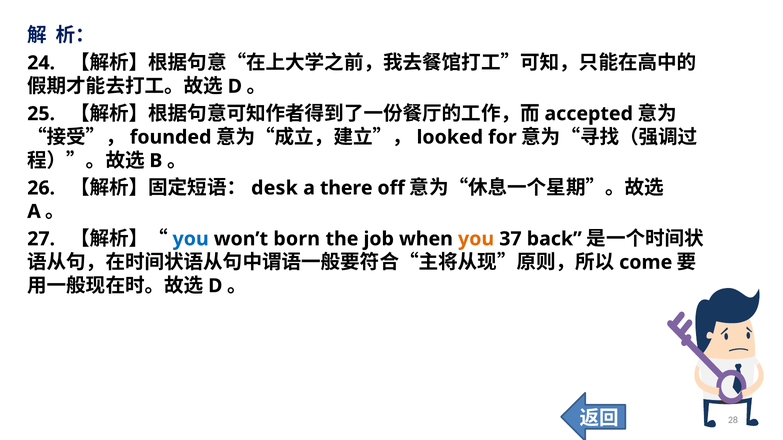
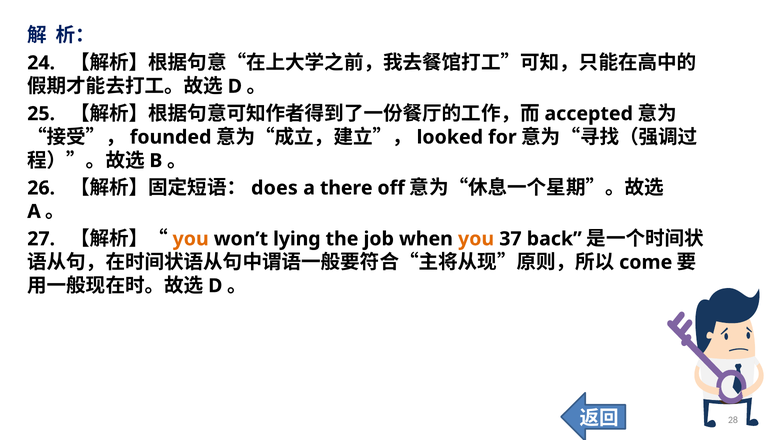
desk: desk -> does
you at (191, 239) colour: blue -> orange
born: born -> lying
